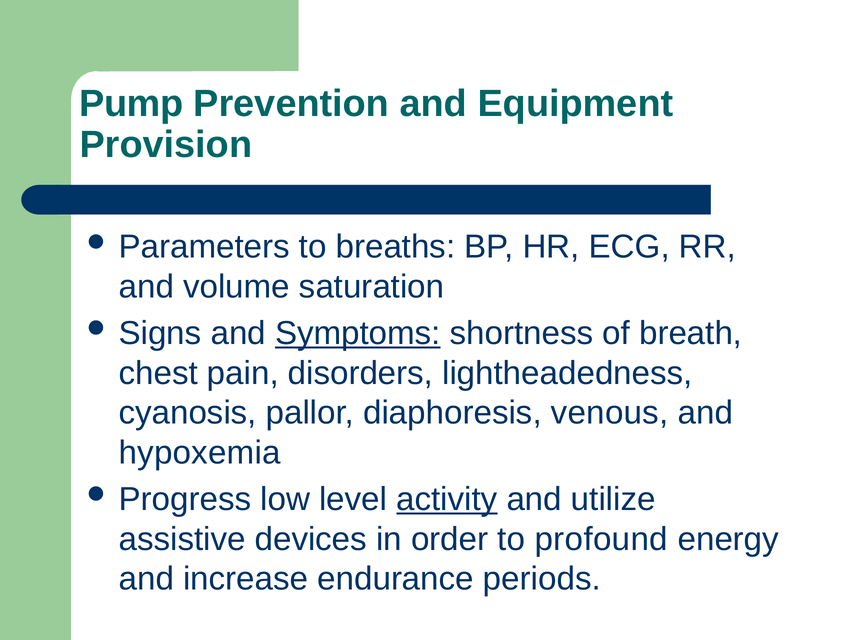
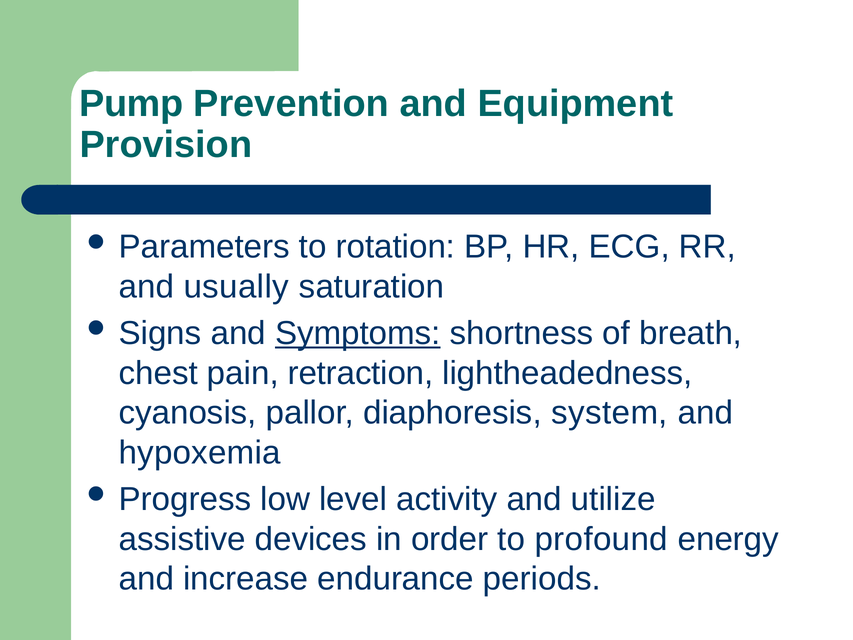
breaths: breaths -> rotation
volume: volume -> usually
disorders: disorders -> retraction
venous: venous -> system
activity underline: present -> none
